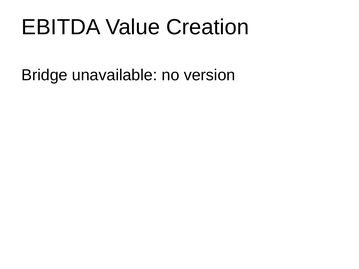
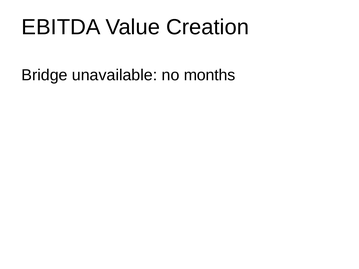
version: version -> months
